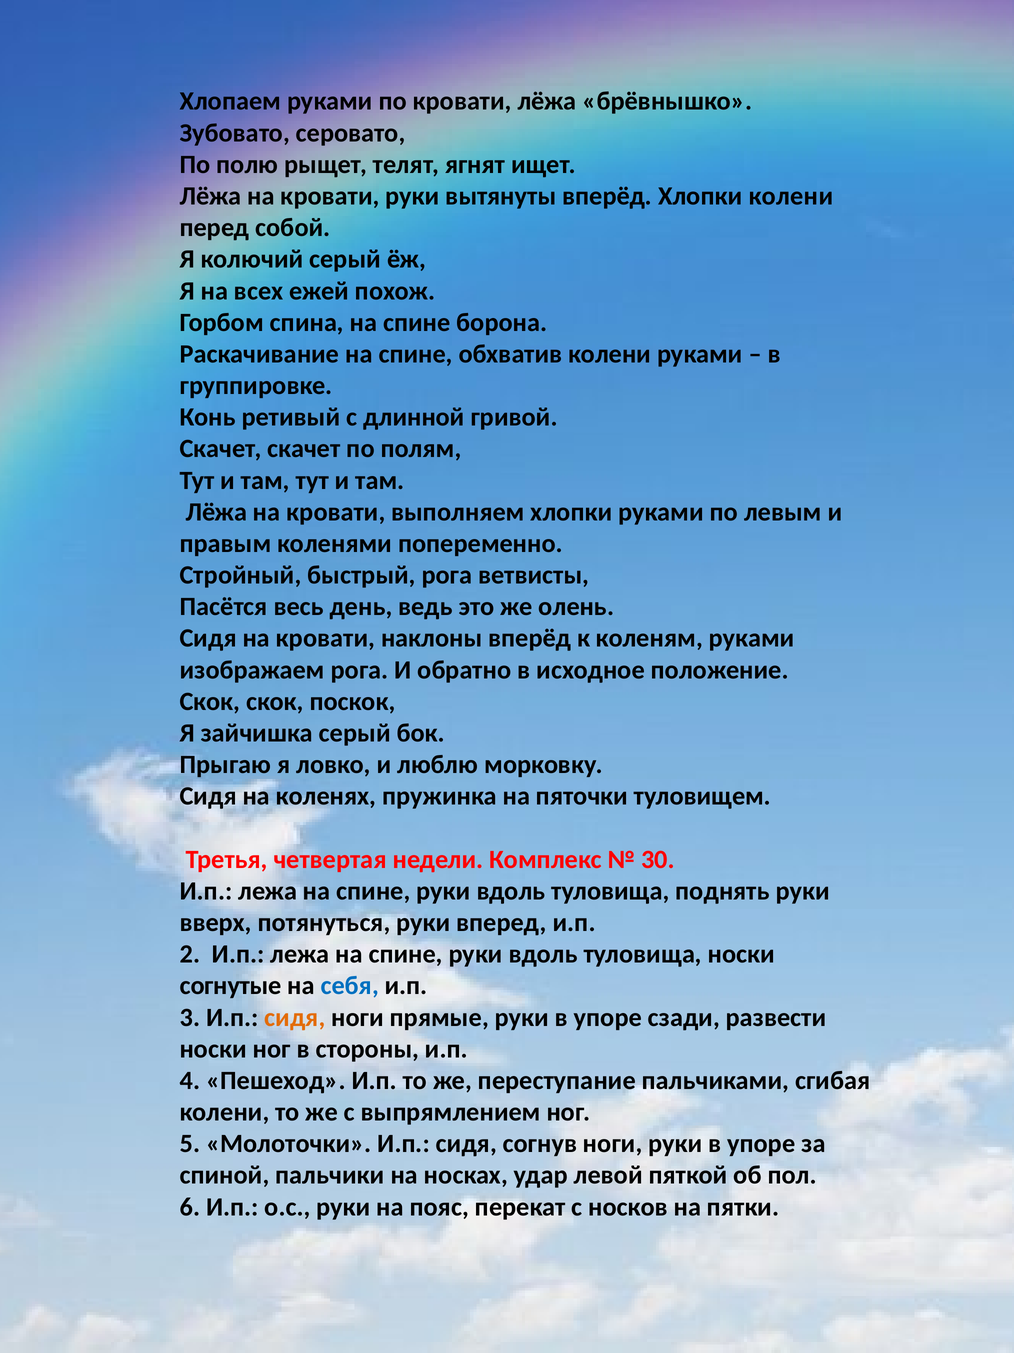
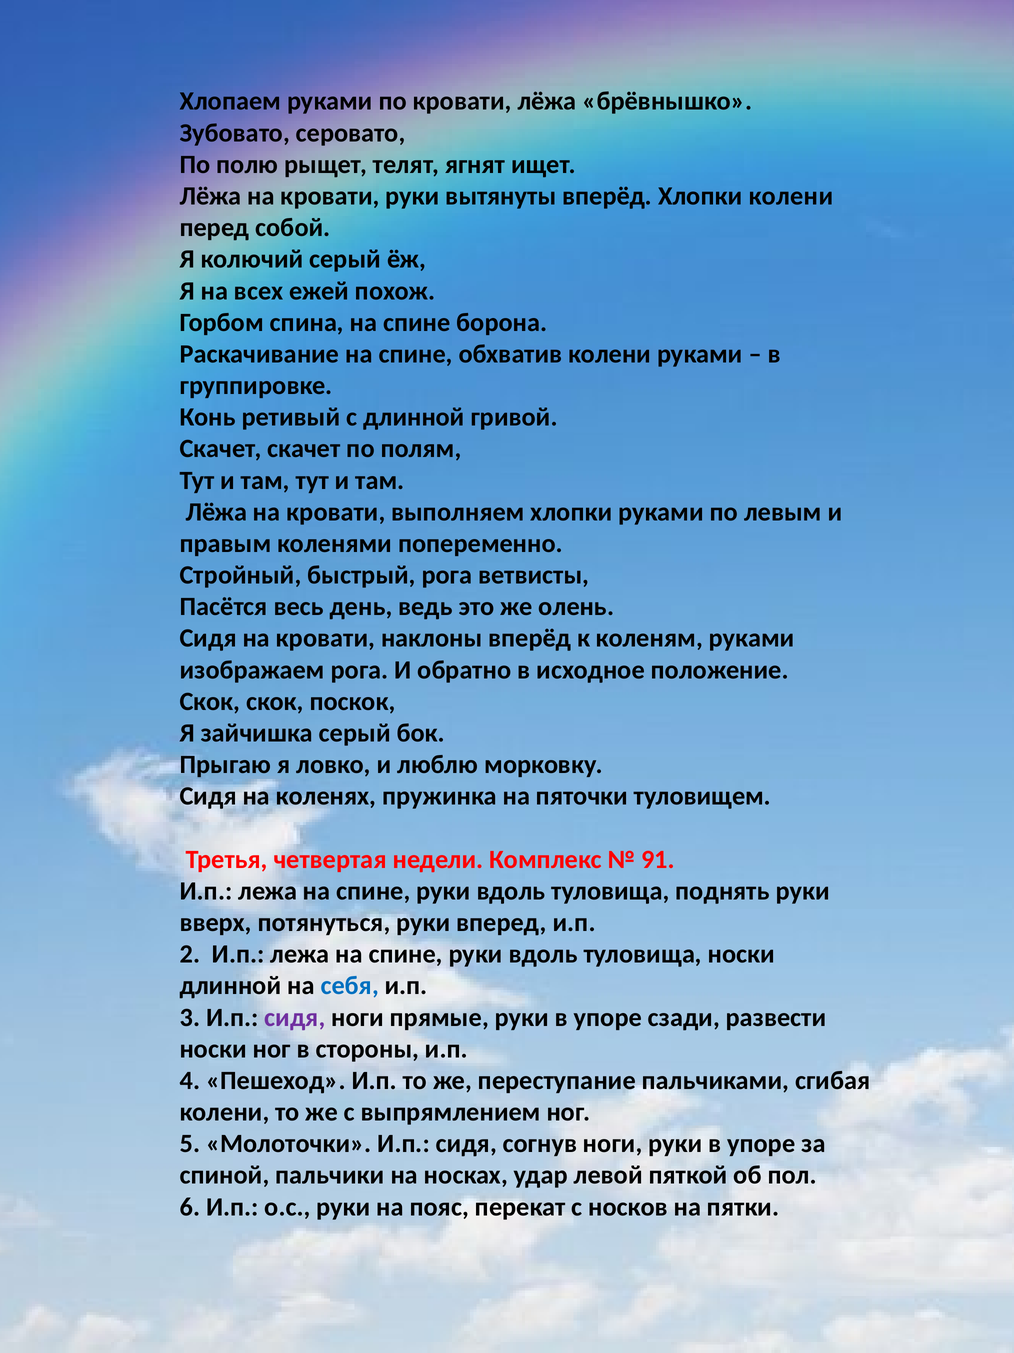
30: 30 -> 91
согнутые at (231, 985): согнутые -> длинной
сидя at (295, 1017) colour: orange -> purple
